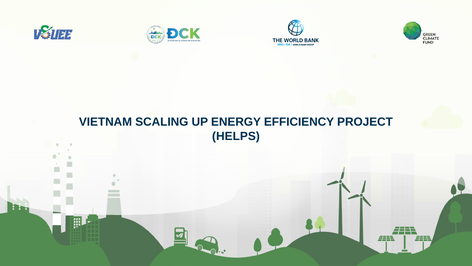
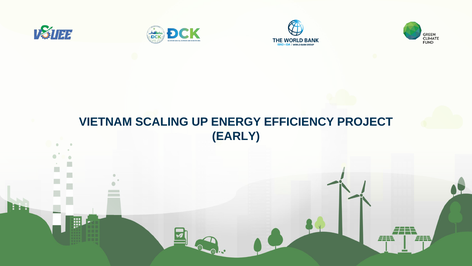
HELPS: HELPS -> EARLY
